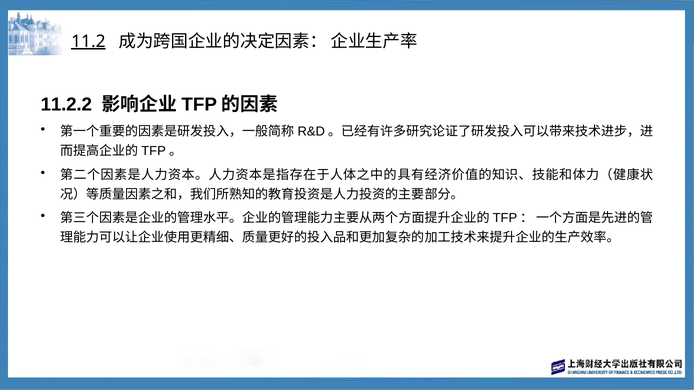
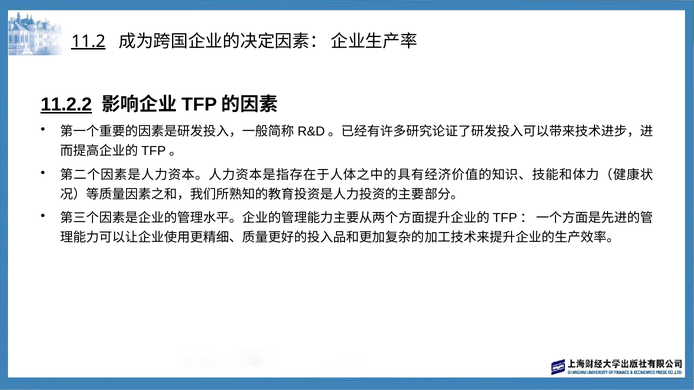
11.2.2 underline: none -> present
